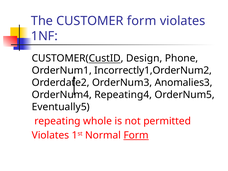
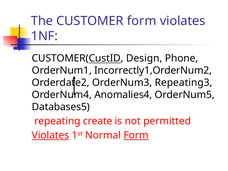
Anomalies3: Anomalies3 -> Repeating3
Repeating4: Repeating4 -> Anomalies4
Eventually5: Eventually5 -> Databases5
whole: whole -> create
Violates at (50, 135) underline: none -> present
